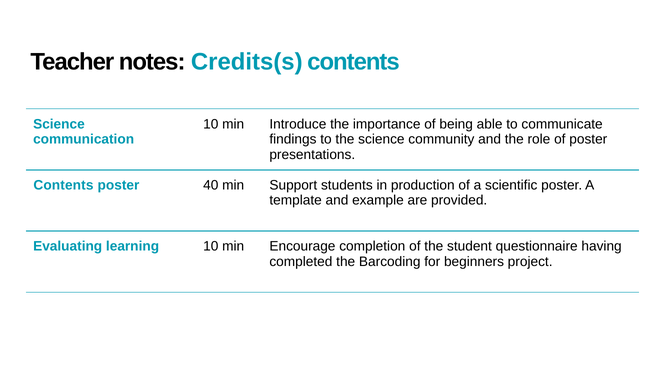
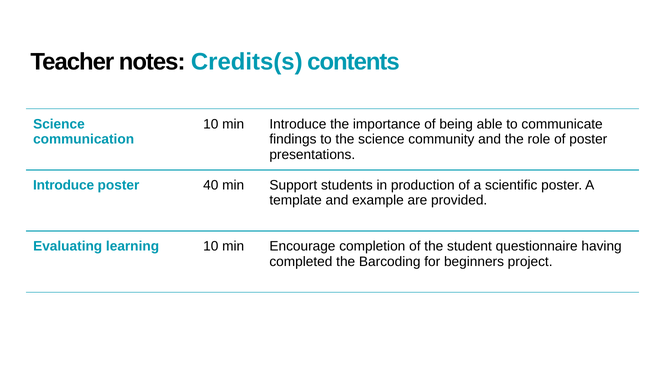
Contents at (63, 185): Contents -> Introduce
